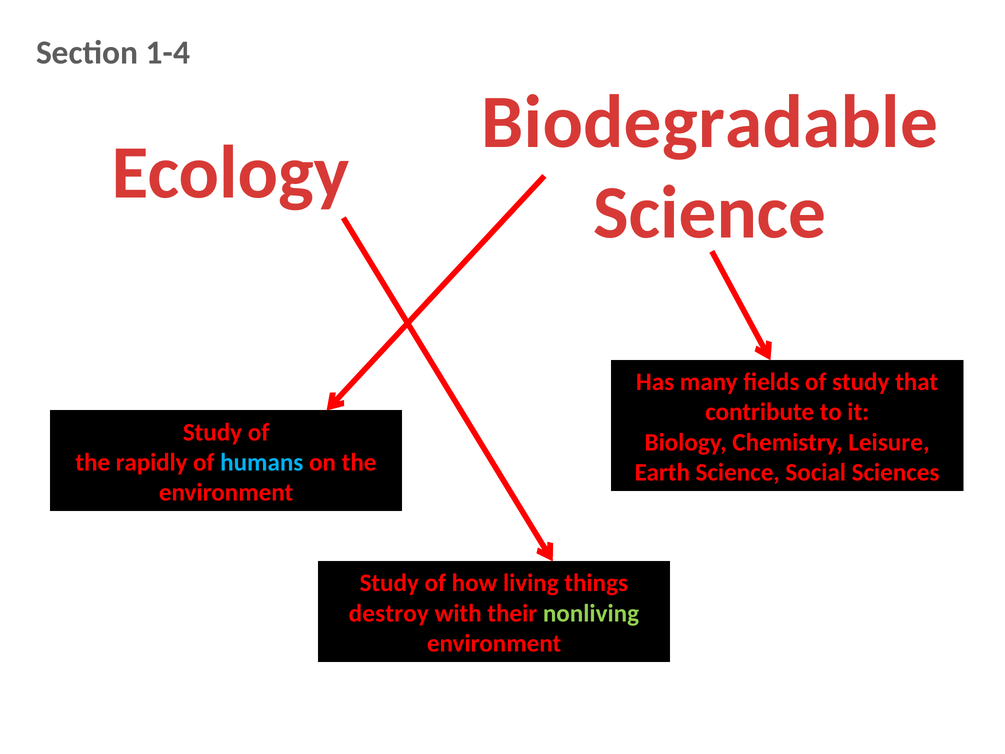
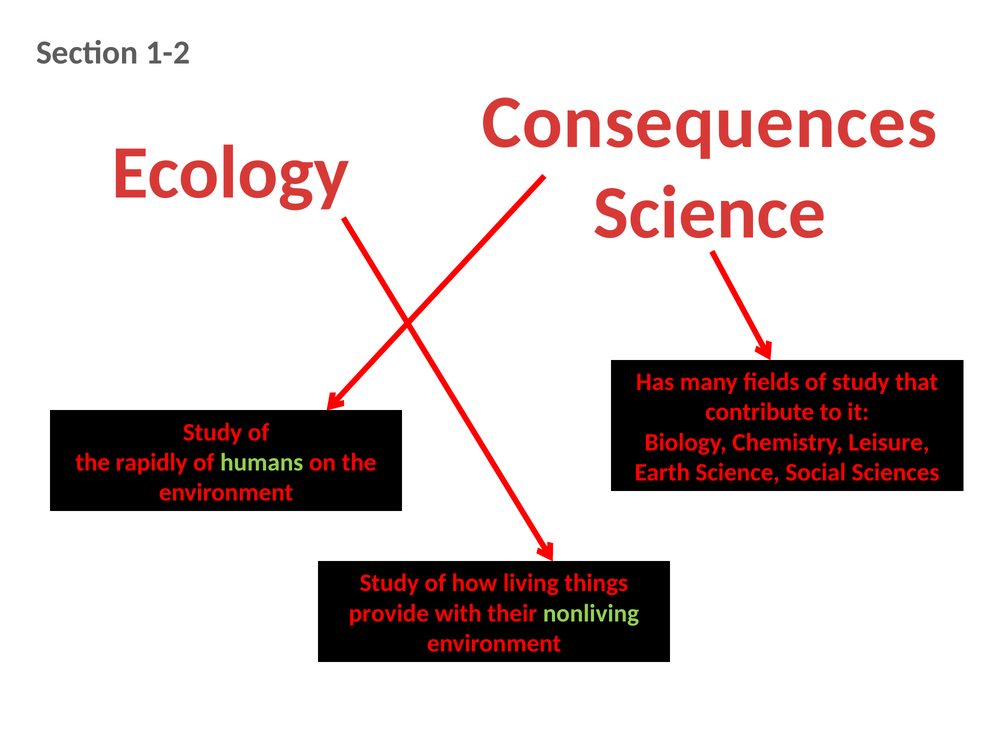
1-4: 1-4 -> 1-2
Biodegradable: Biodegradable -> Consequences
humans colour: light blue -> light green
destroy: destroy -> provide
